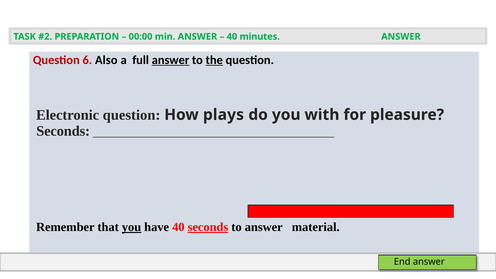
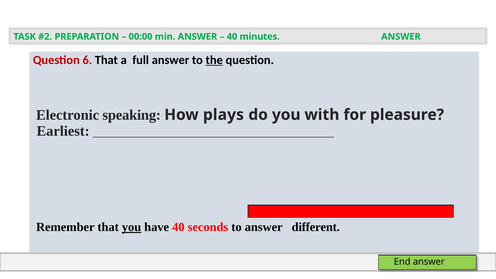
6 Also: Also -> That
answer at (171, 60) underline: present -> none
Electronic question: question -> speaking
Seconds at (63, 131): Seconds -> Earliest
seconds at (208, 227) underline: present -> none
material: material -> different
